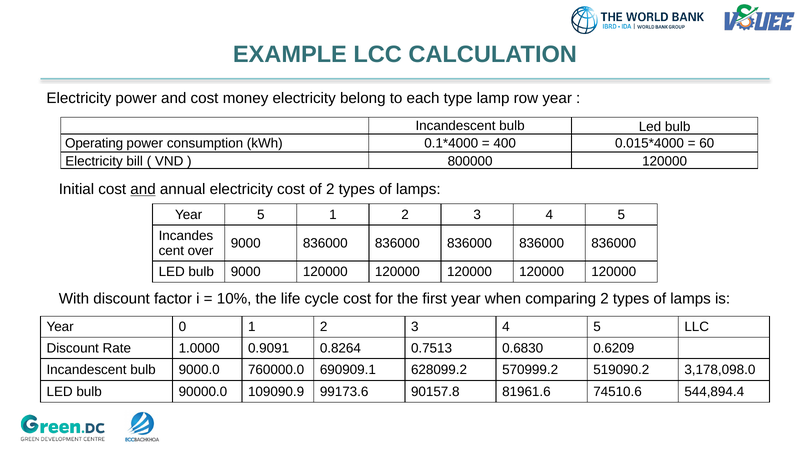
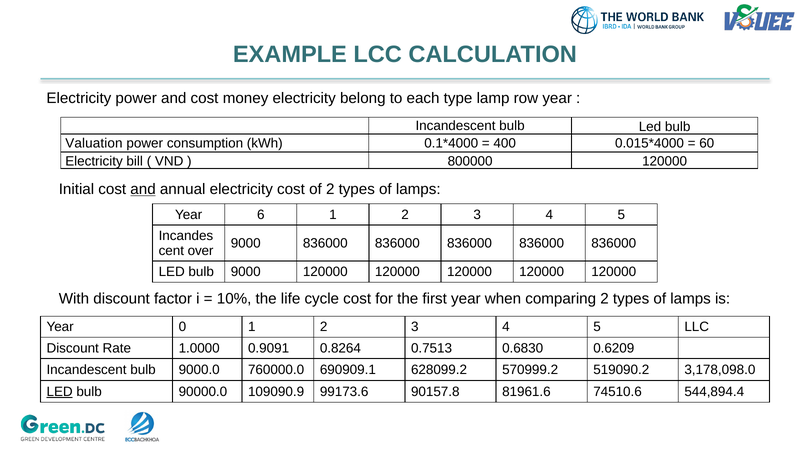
Operating: Operating -> Valuation
Year 5: 5 -> 6
LED at (60, 391) underline: none -> present
